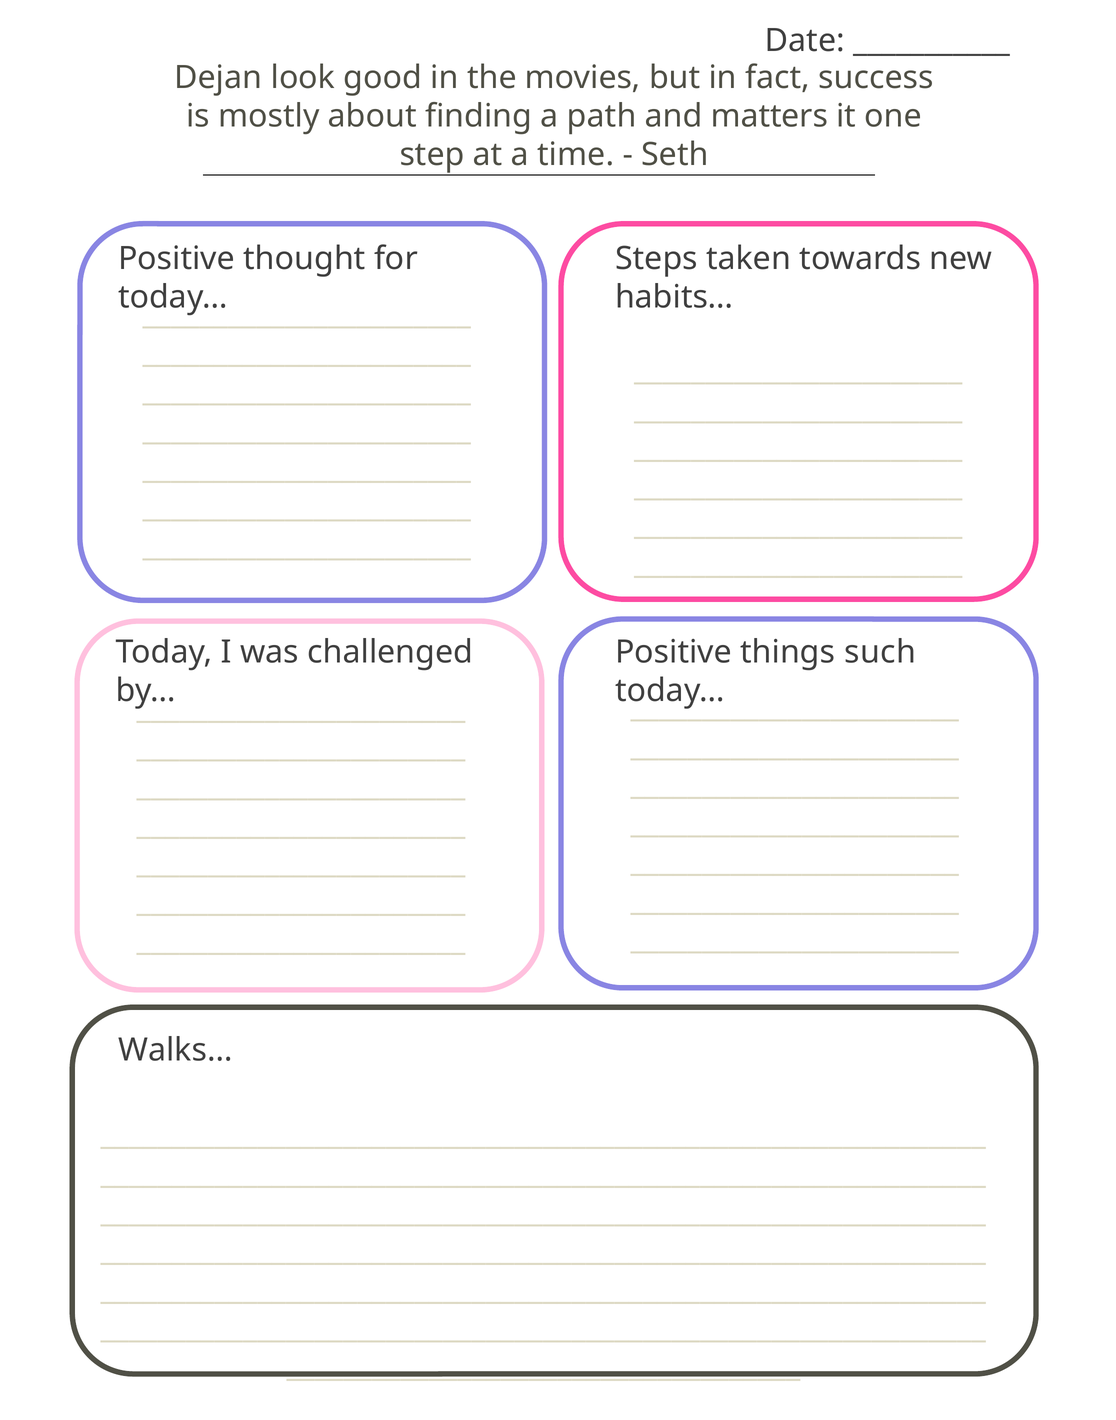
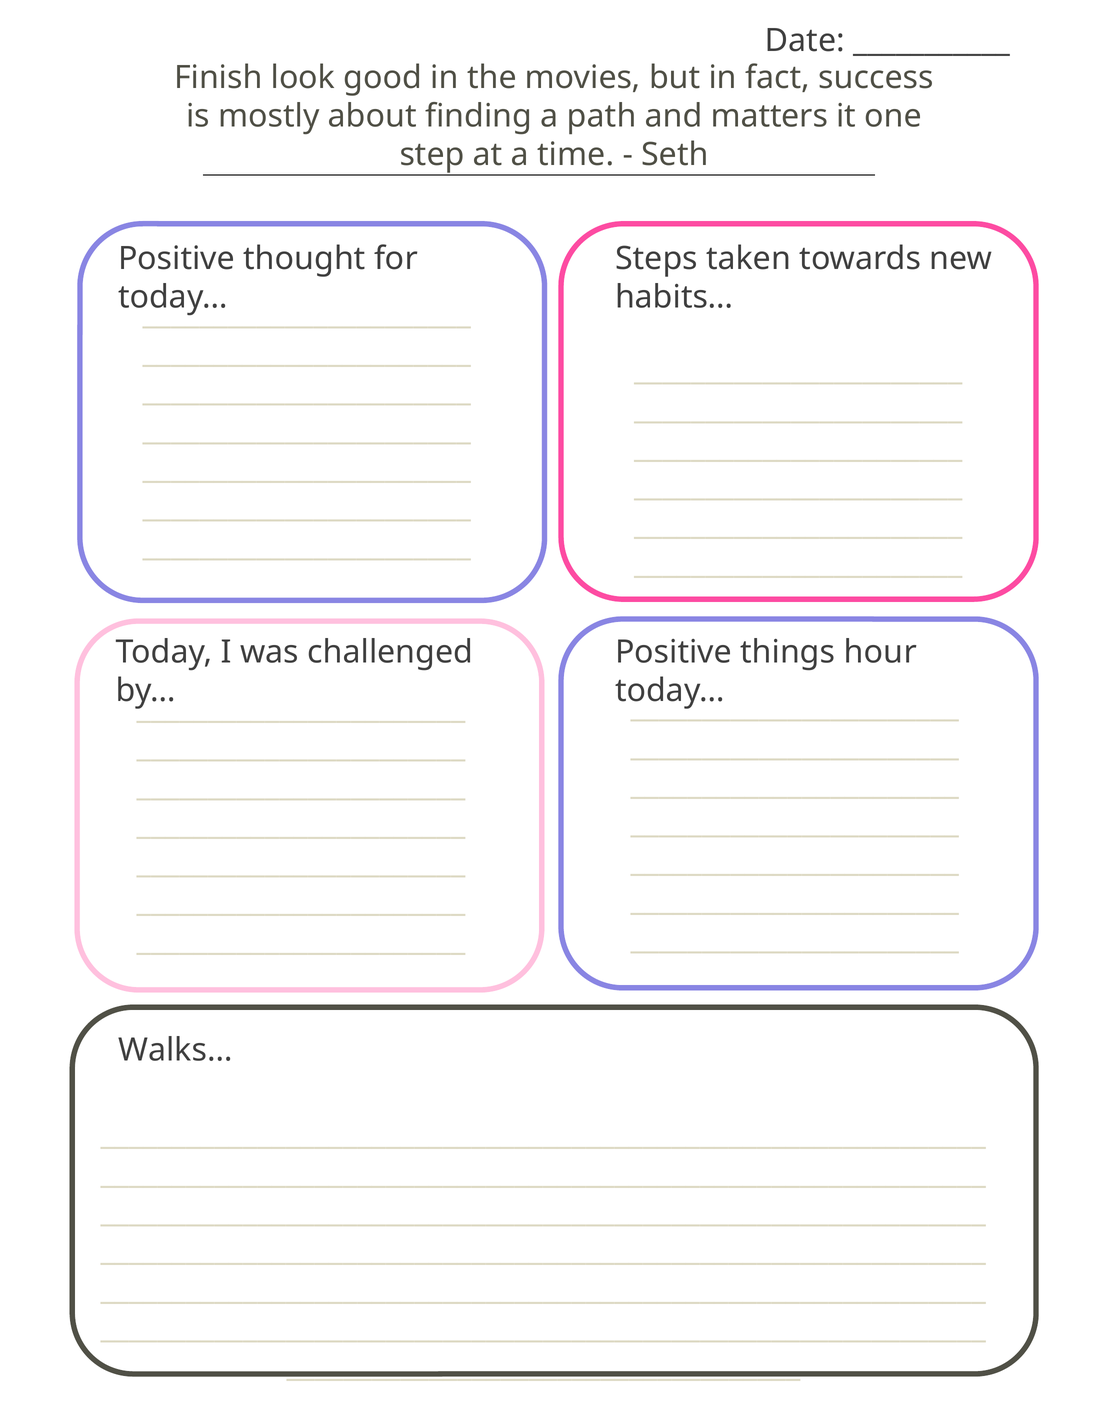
Dejan: Dejan -> Finish
such: such -> hour
